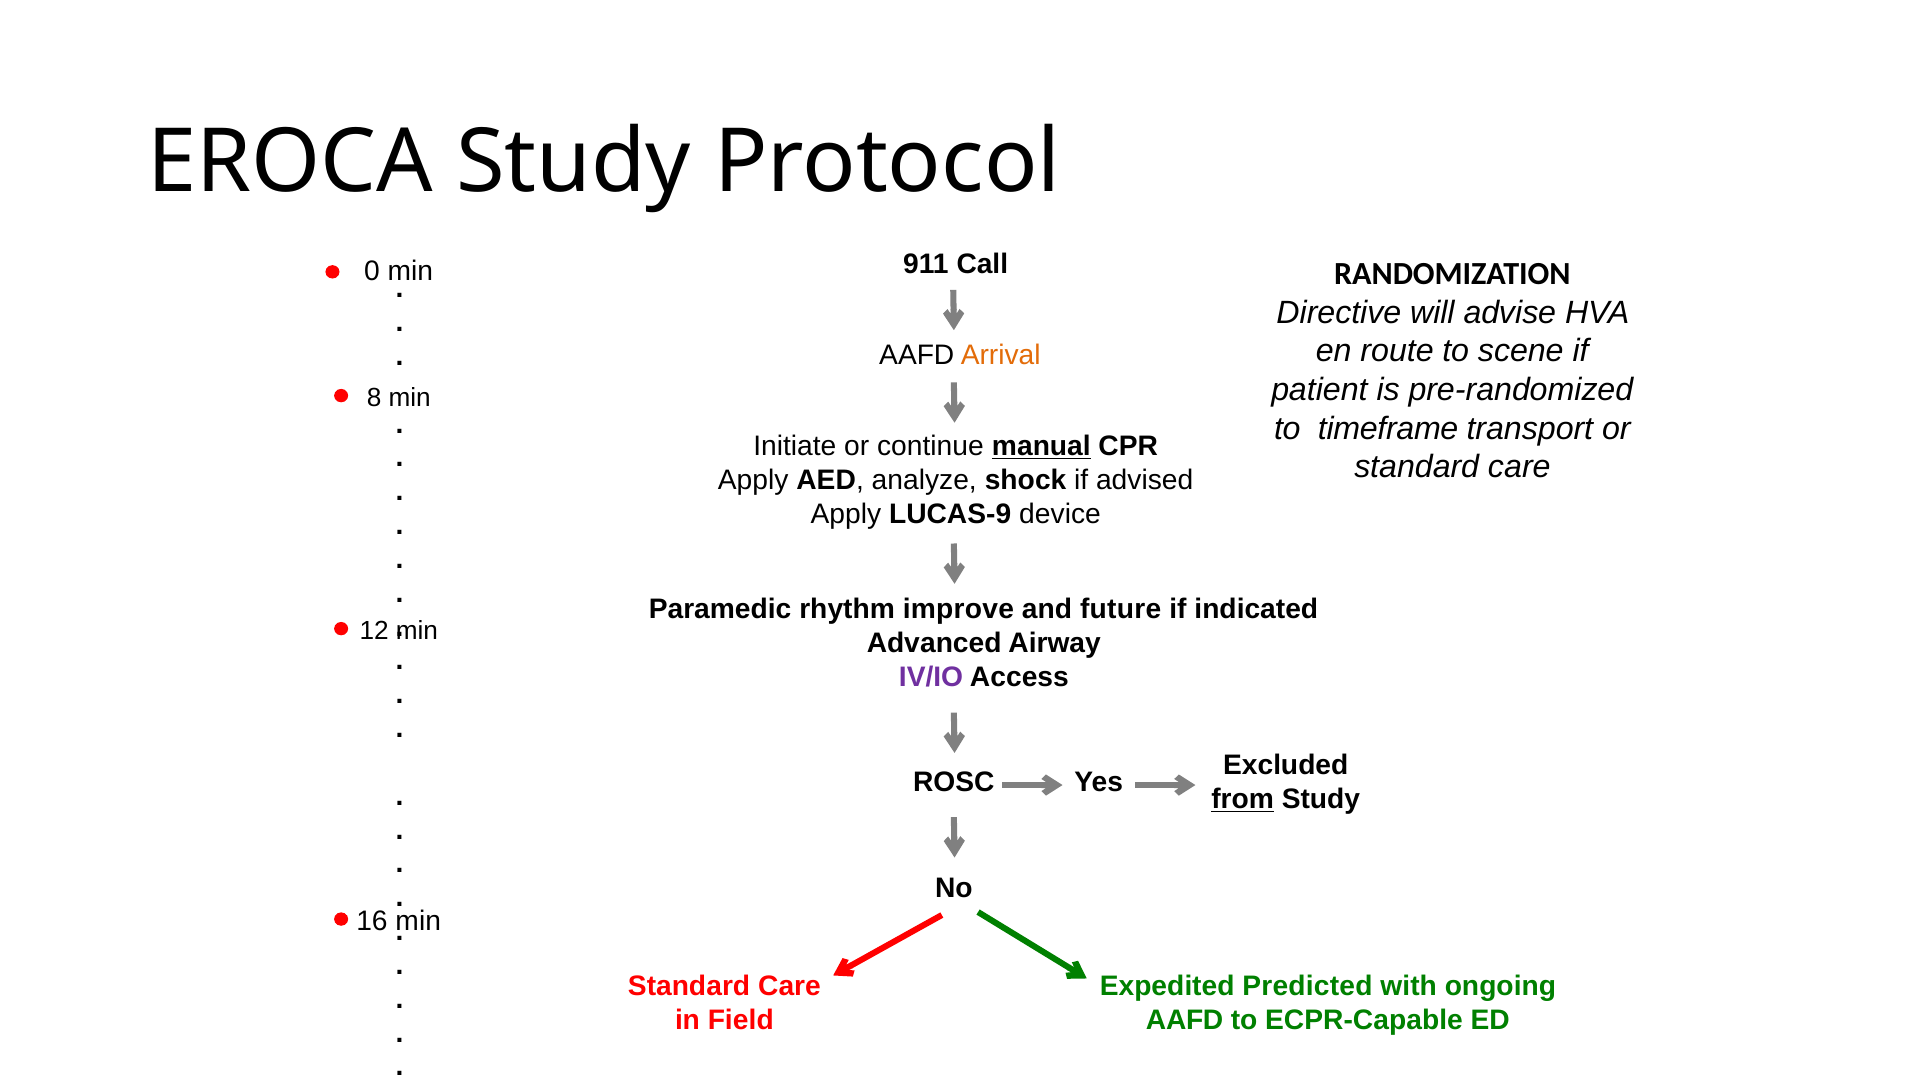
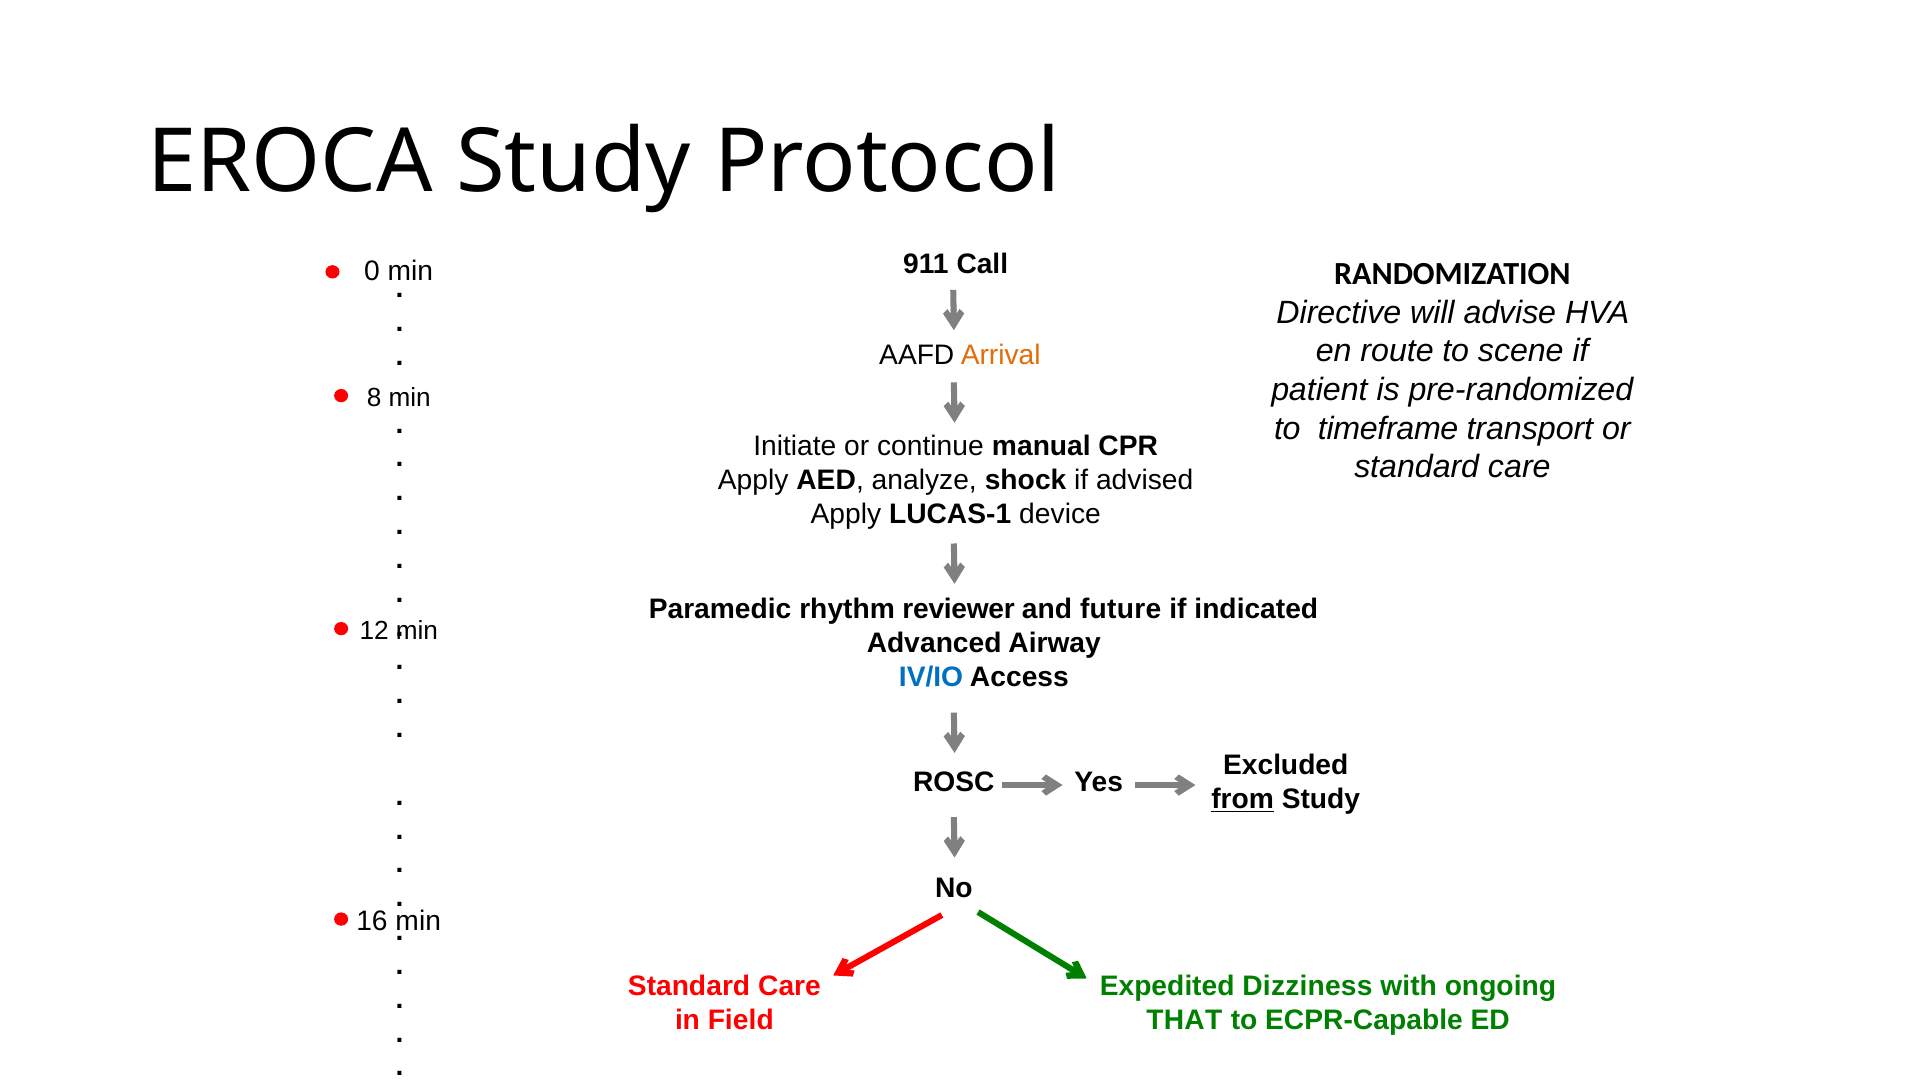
manual underline: present -> none
LUCAS-9: LUCAS-9 -> LUCAS-1
improve: improve -> reviewer
IV/IO colour: purple -> blue
Predicted: Predicted -> Dizziness
AAFD at (1185, 1020): AAFD -> THAT
